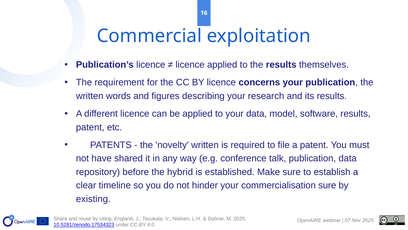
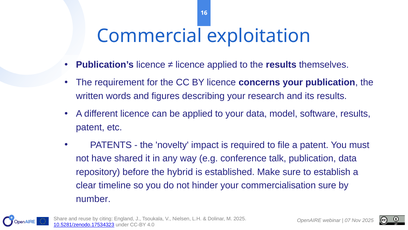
novelty written: written -> impact
existing: existing -> number
